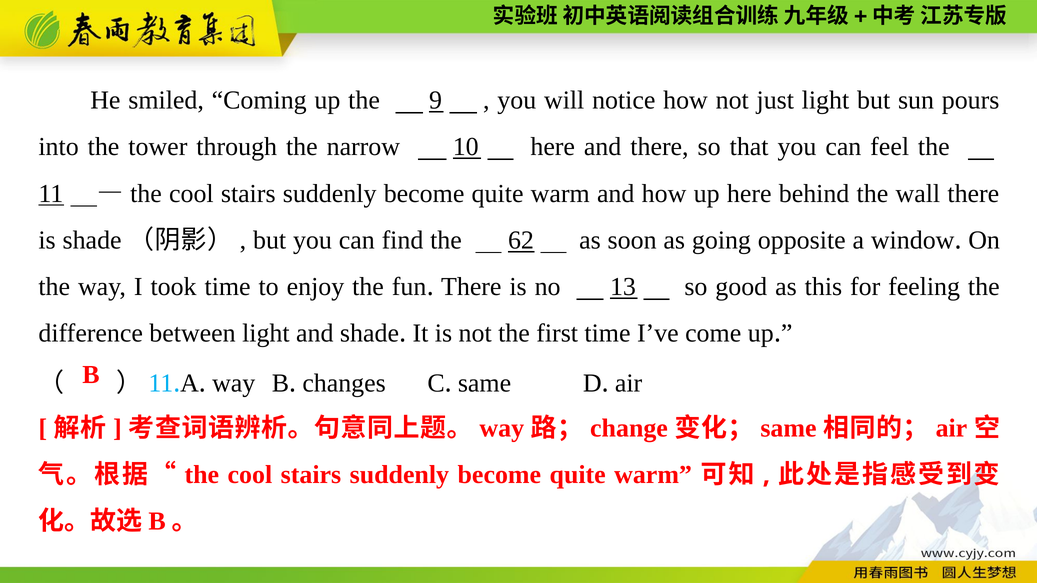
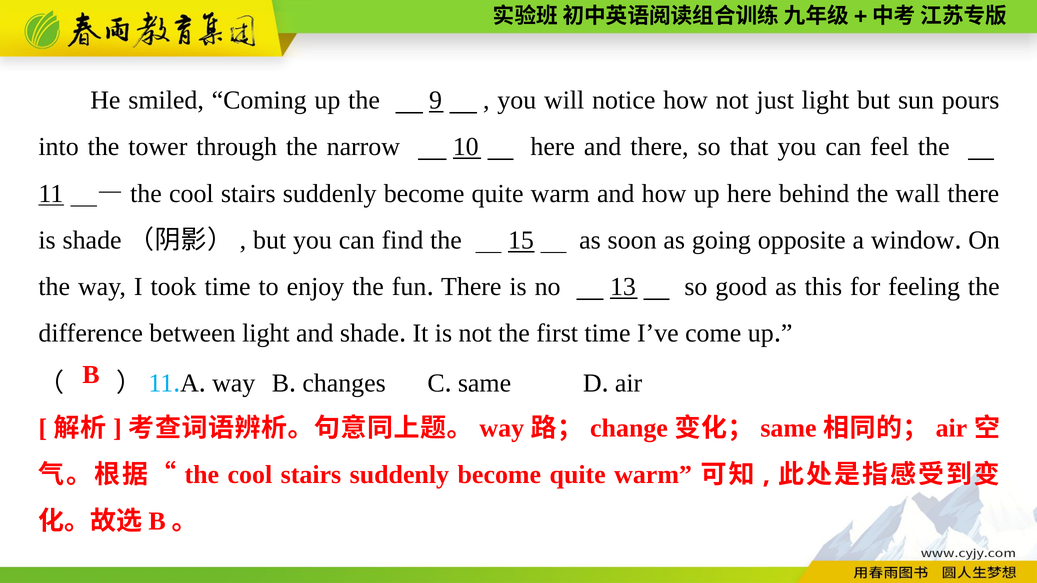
62: 62 -> 15
